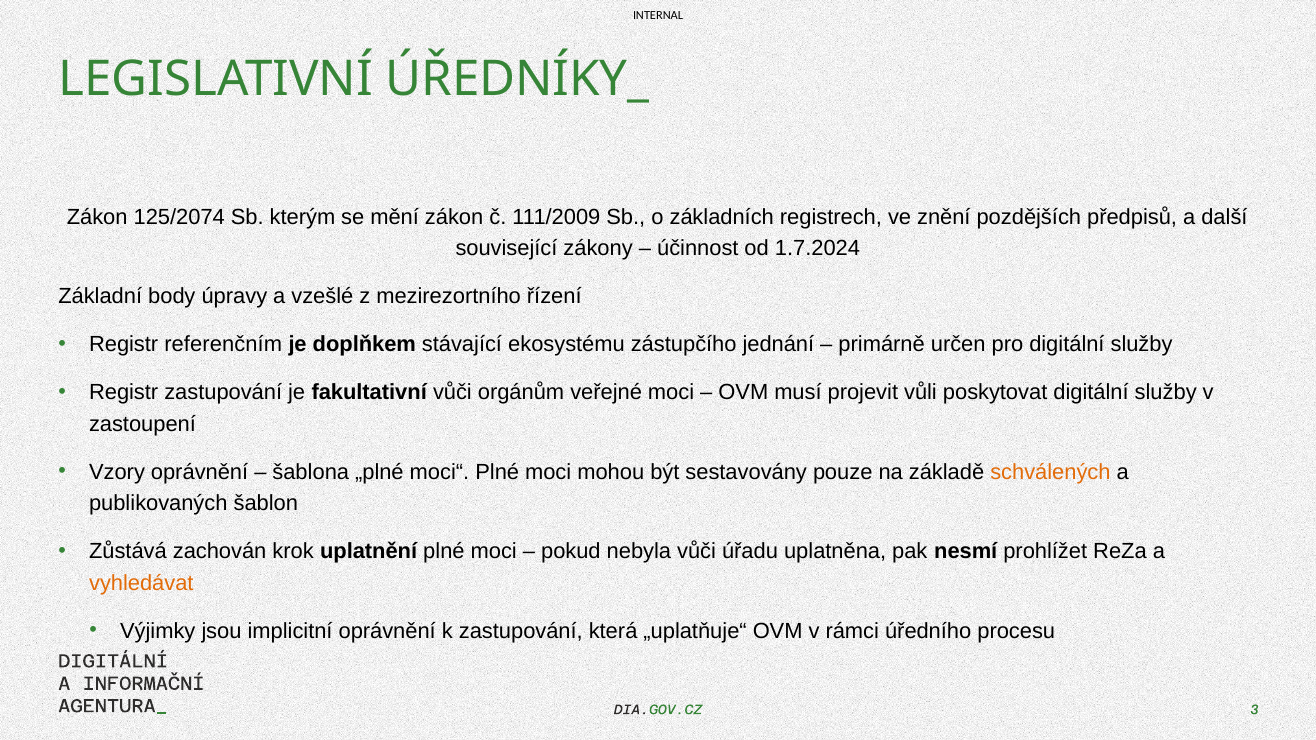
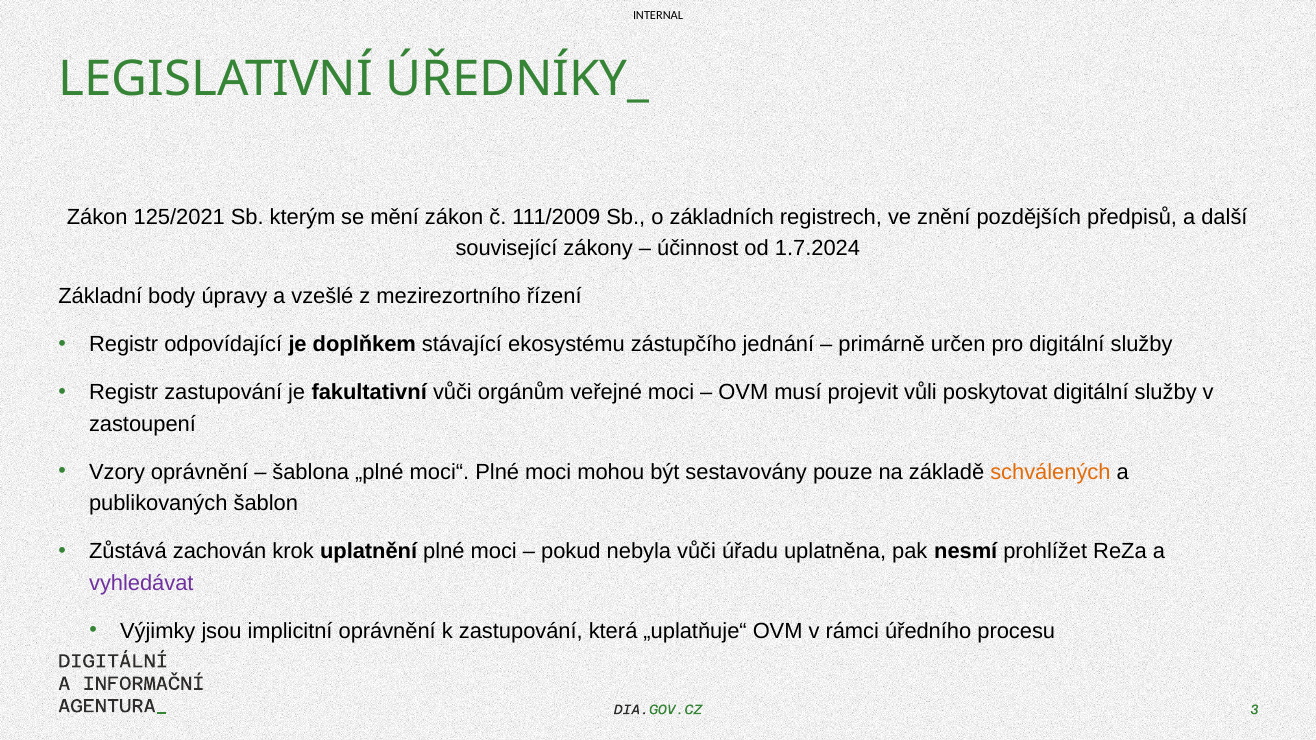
125/2074: 125/2074 -> 125/2021
referenčním: referenčním -> odpovídající
vyhledávat colour: orange -> purple
